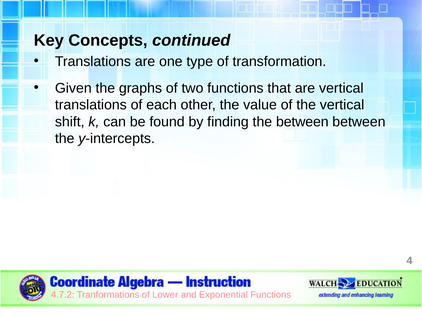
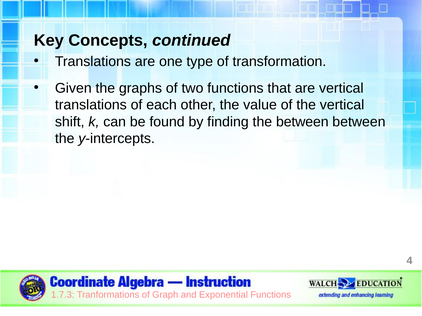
4.7.2: 4.7.2 -> 1.7.3
Lower: Lower -> Graph
